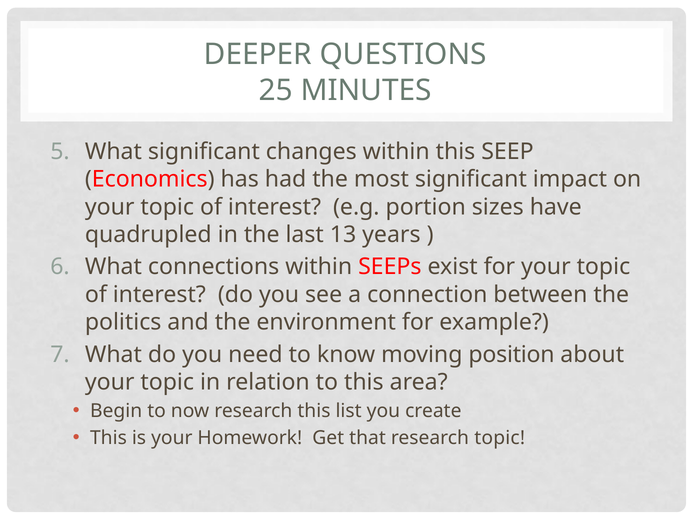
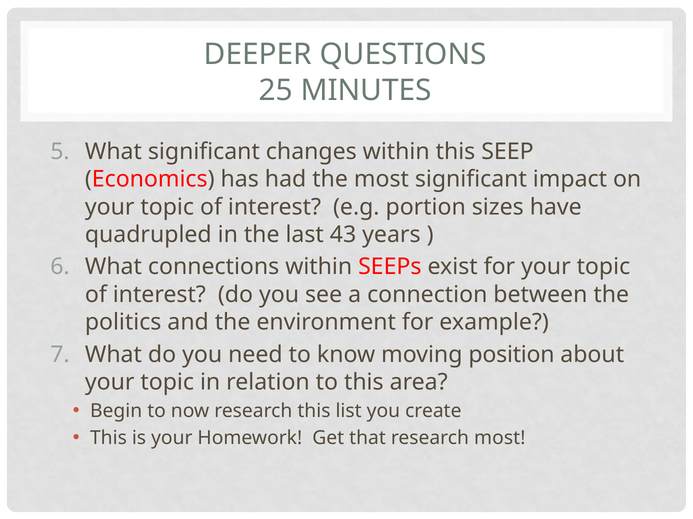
13: 13 -> 43
research topic: topic -> most
